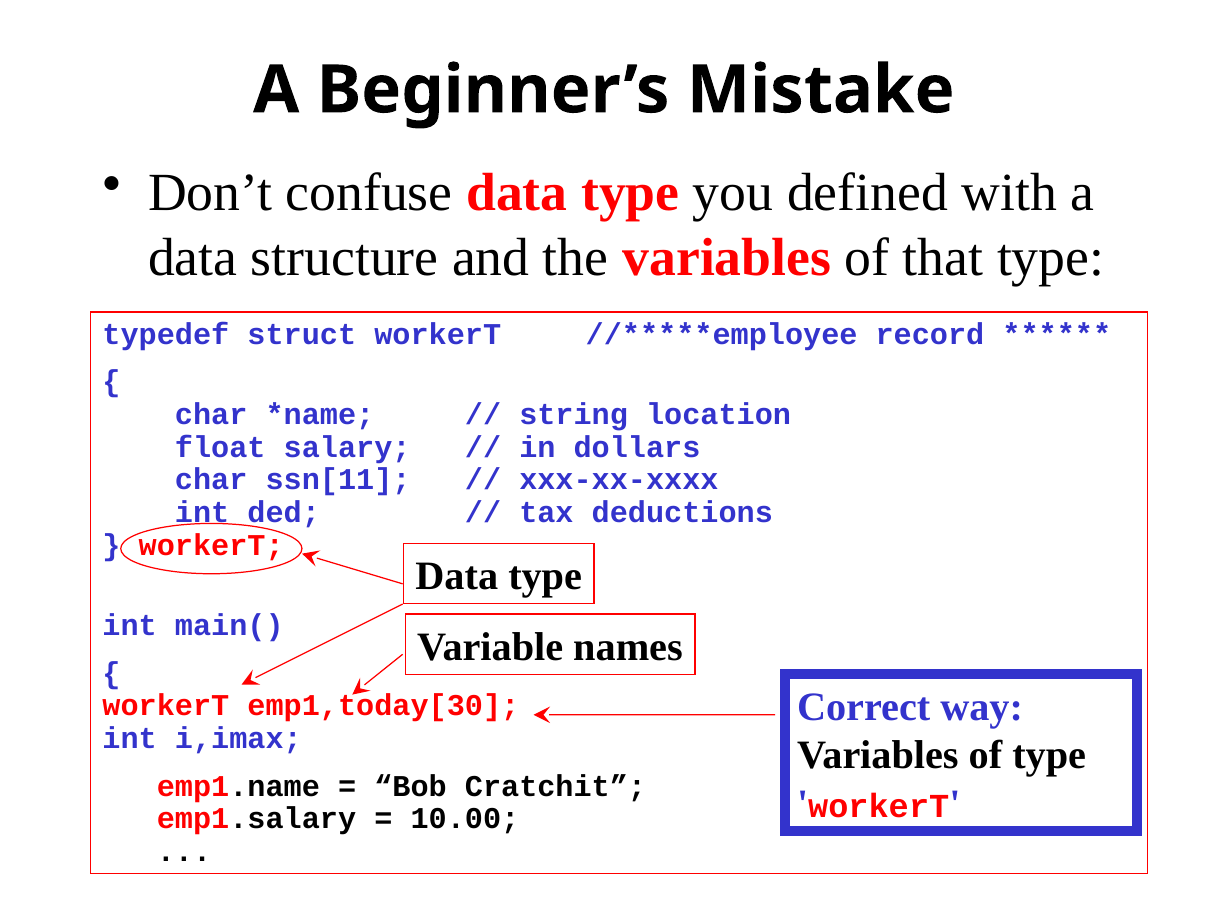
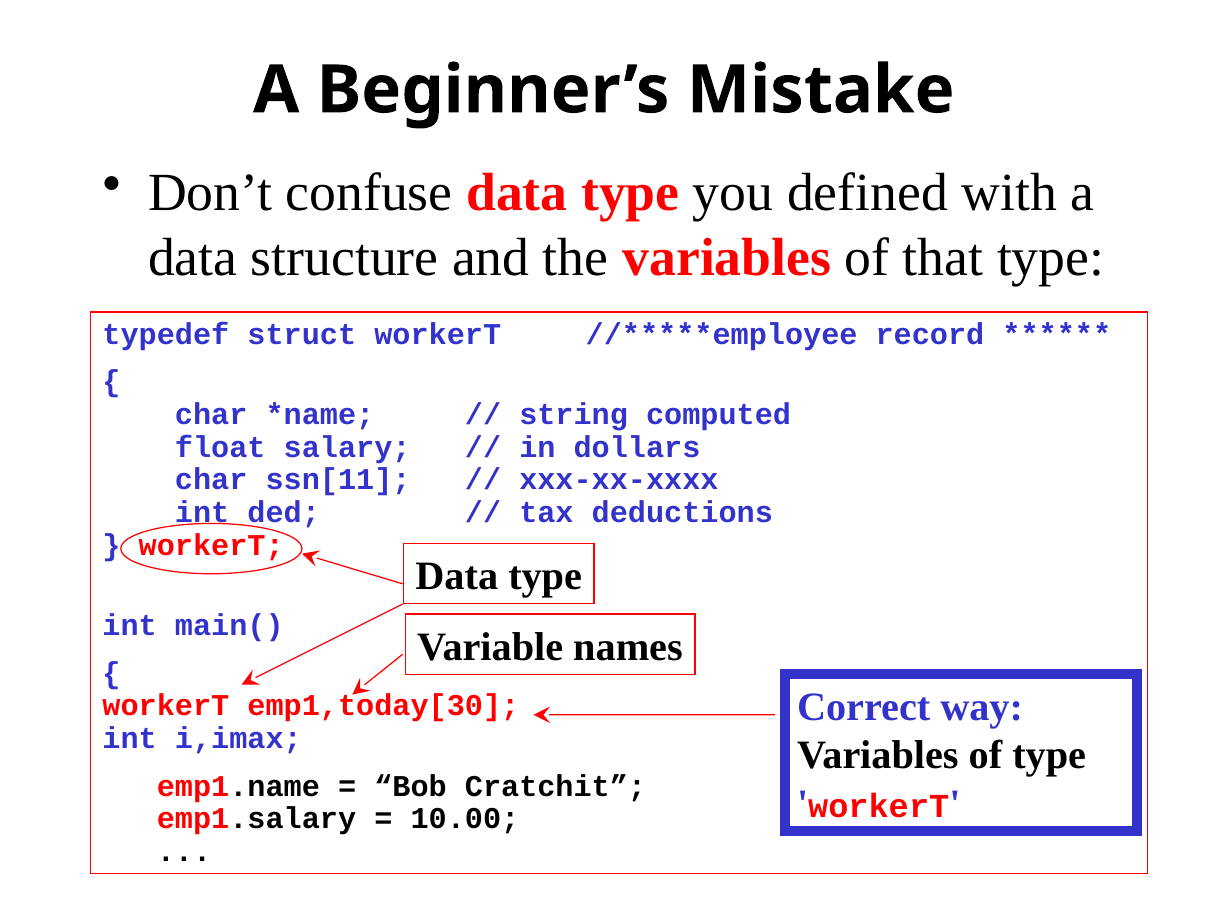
location: location -> computed
